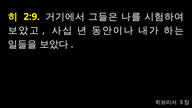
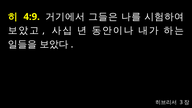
2:9: 2:9 -> 4:9
